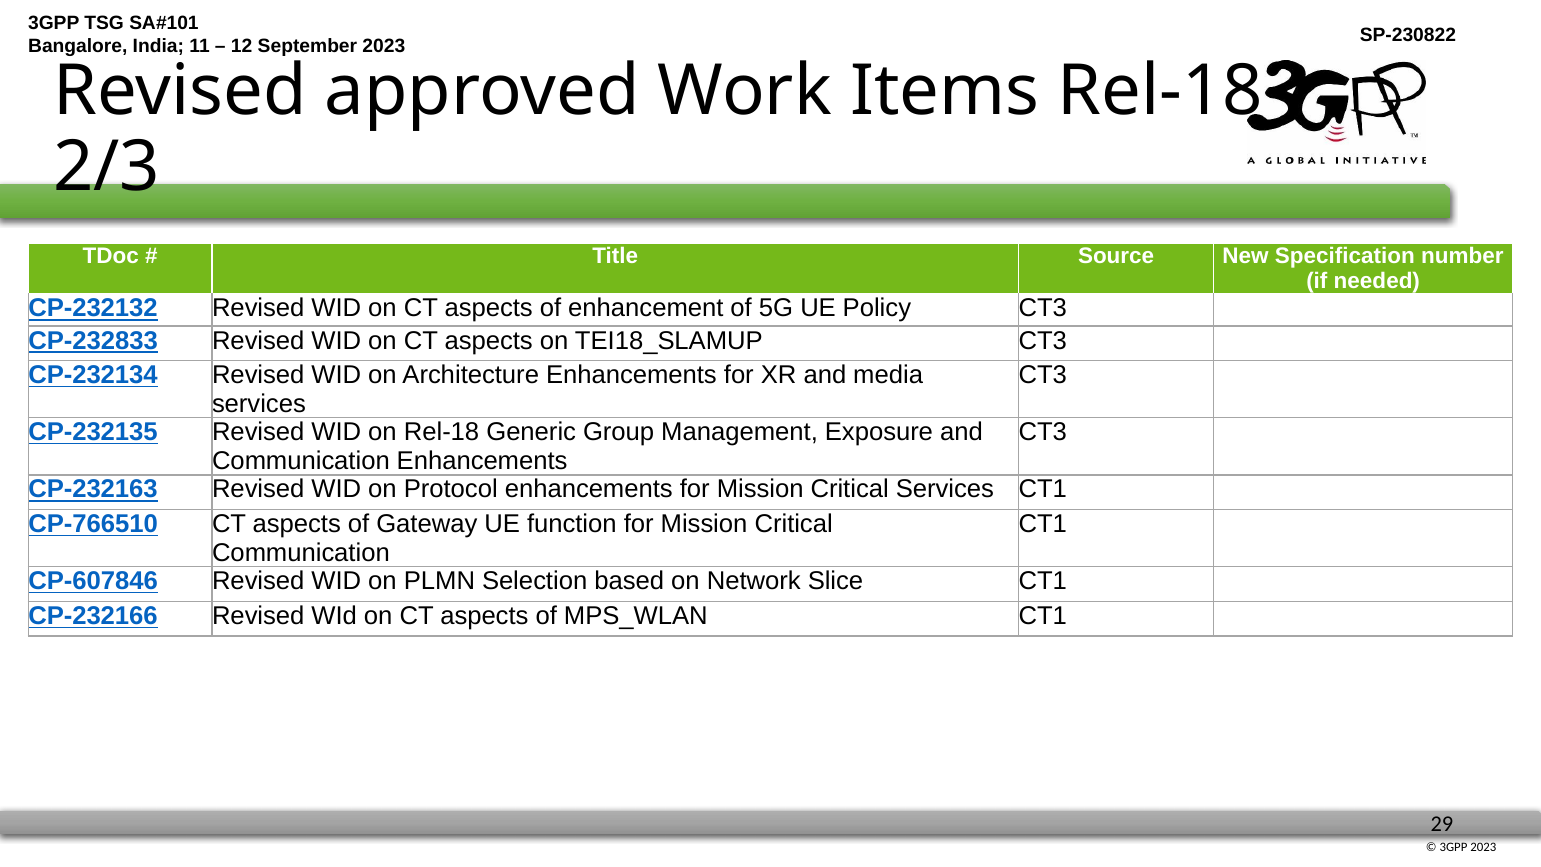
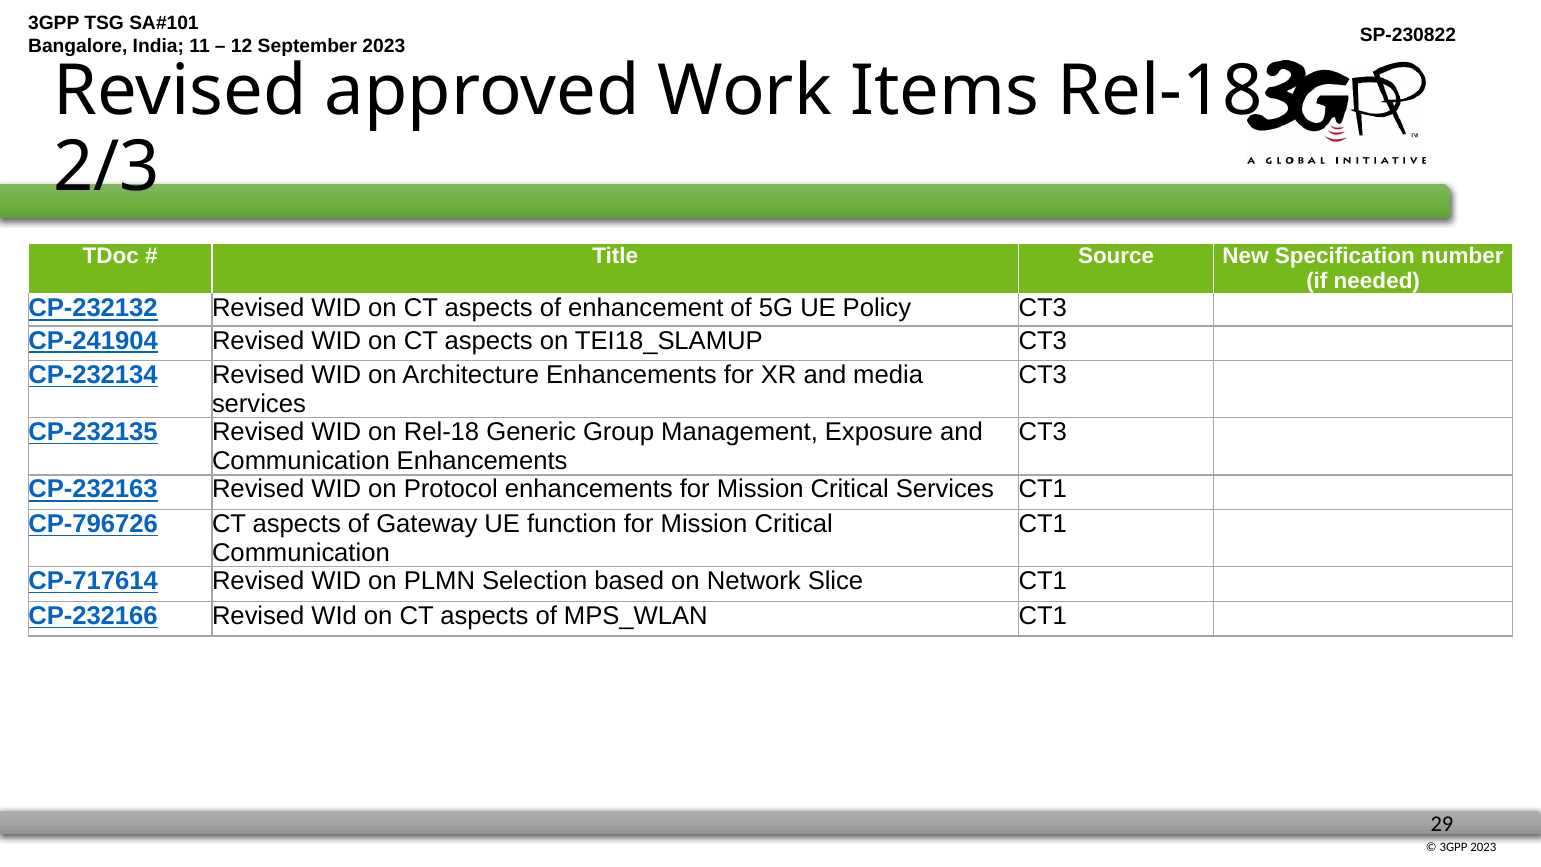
CP-232833: CP-232833 -> CP-241904
CP-766510: CP-766510 -> CP-796726
CP-607846: CP-607846 -> CP-717614
